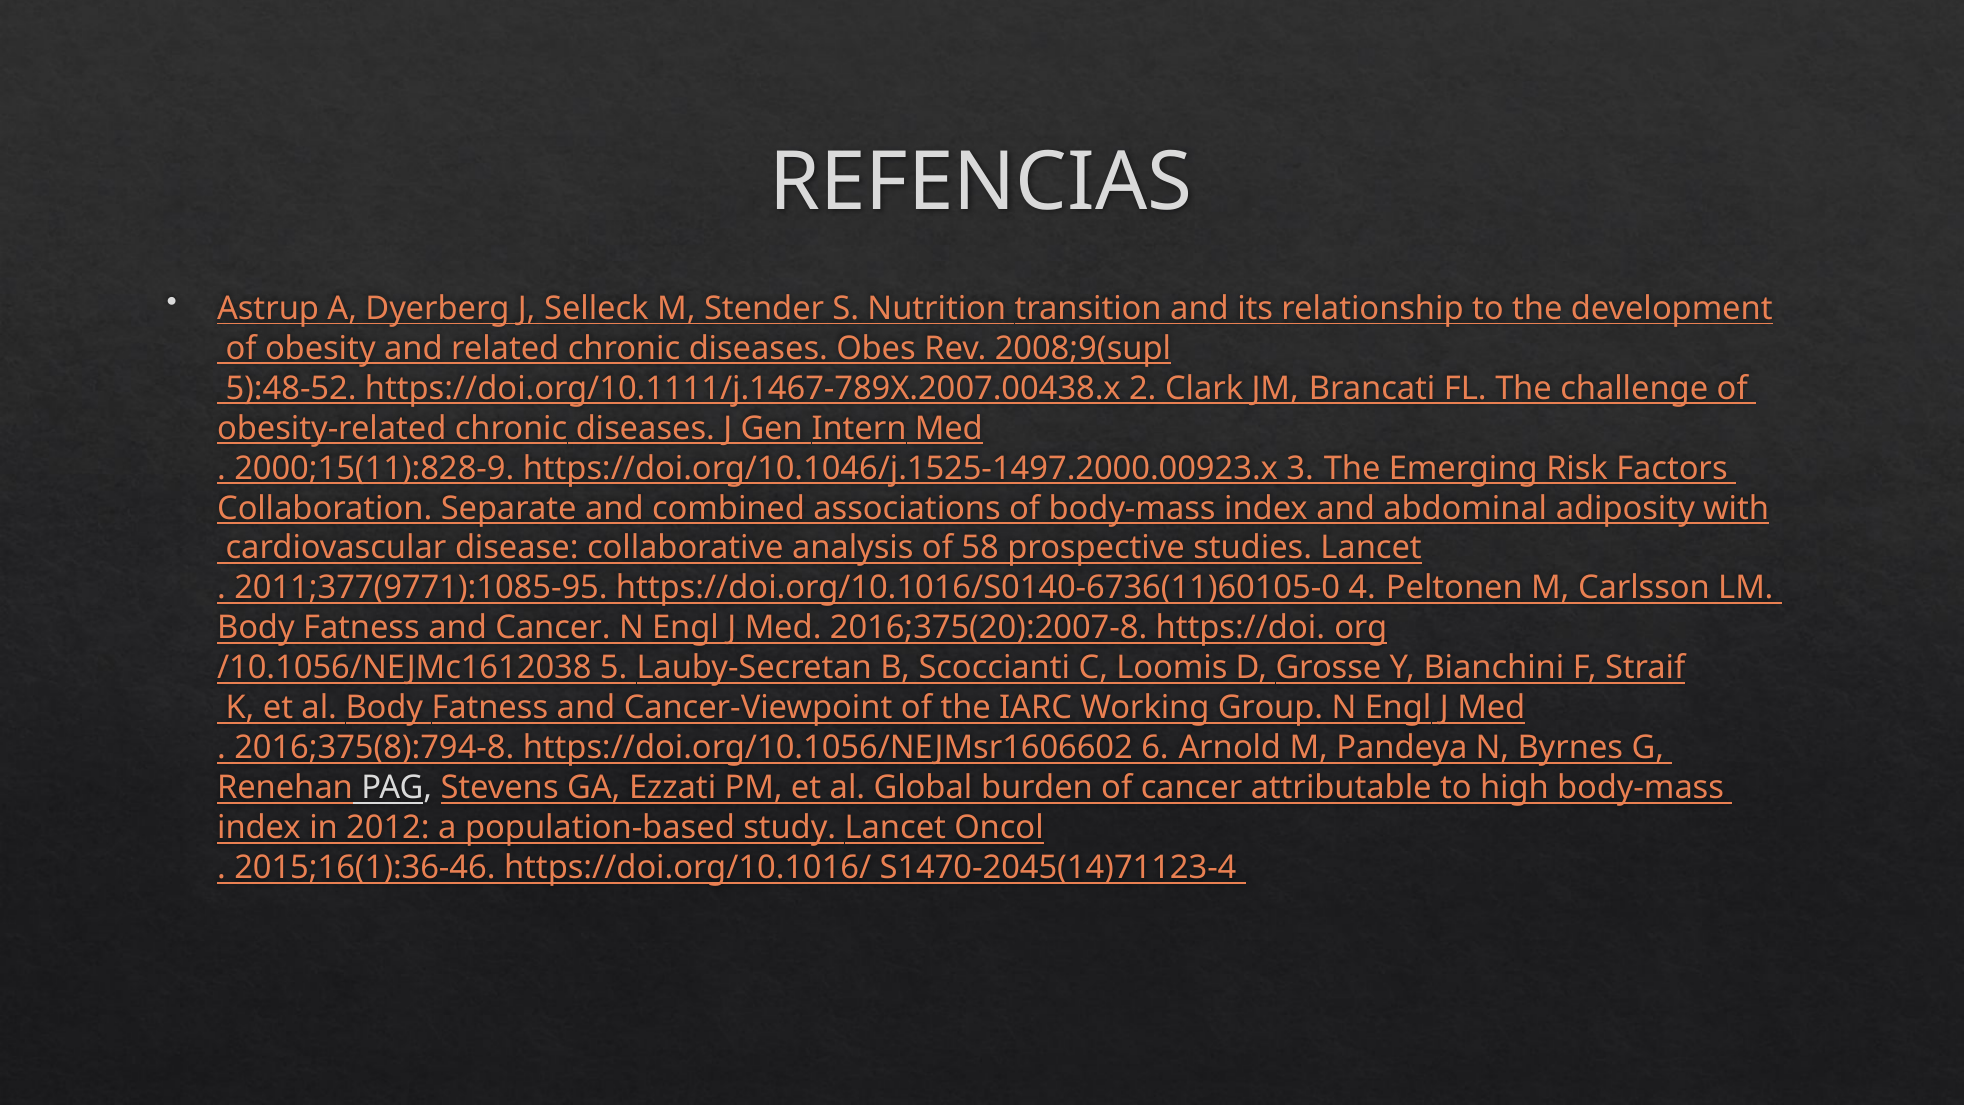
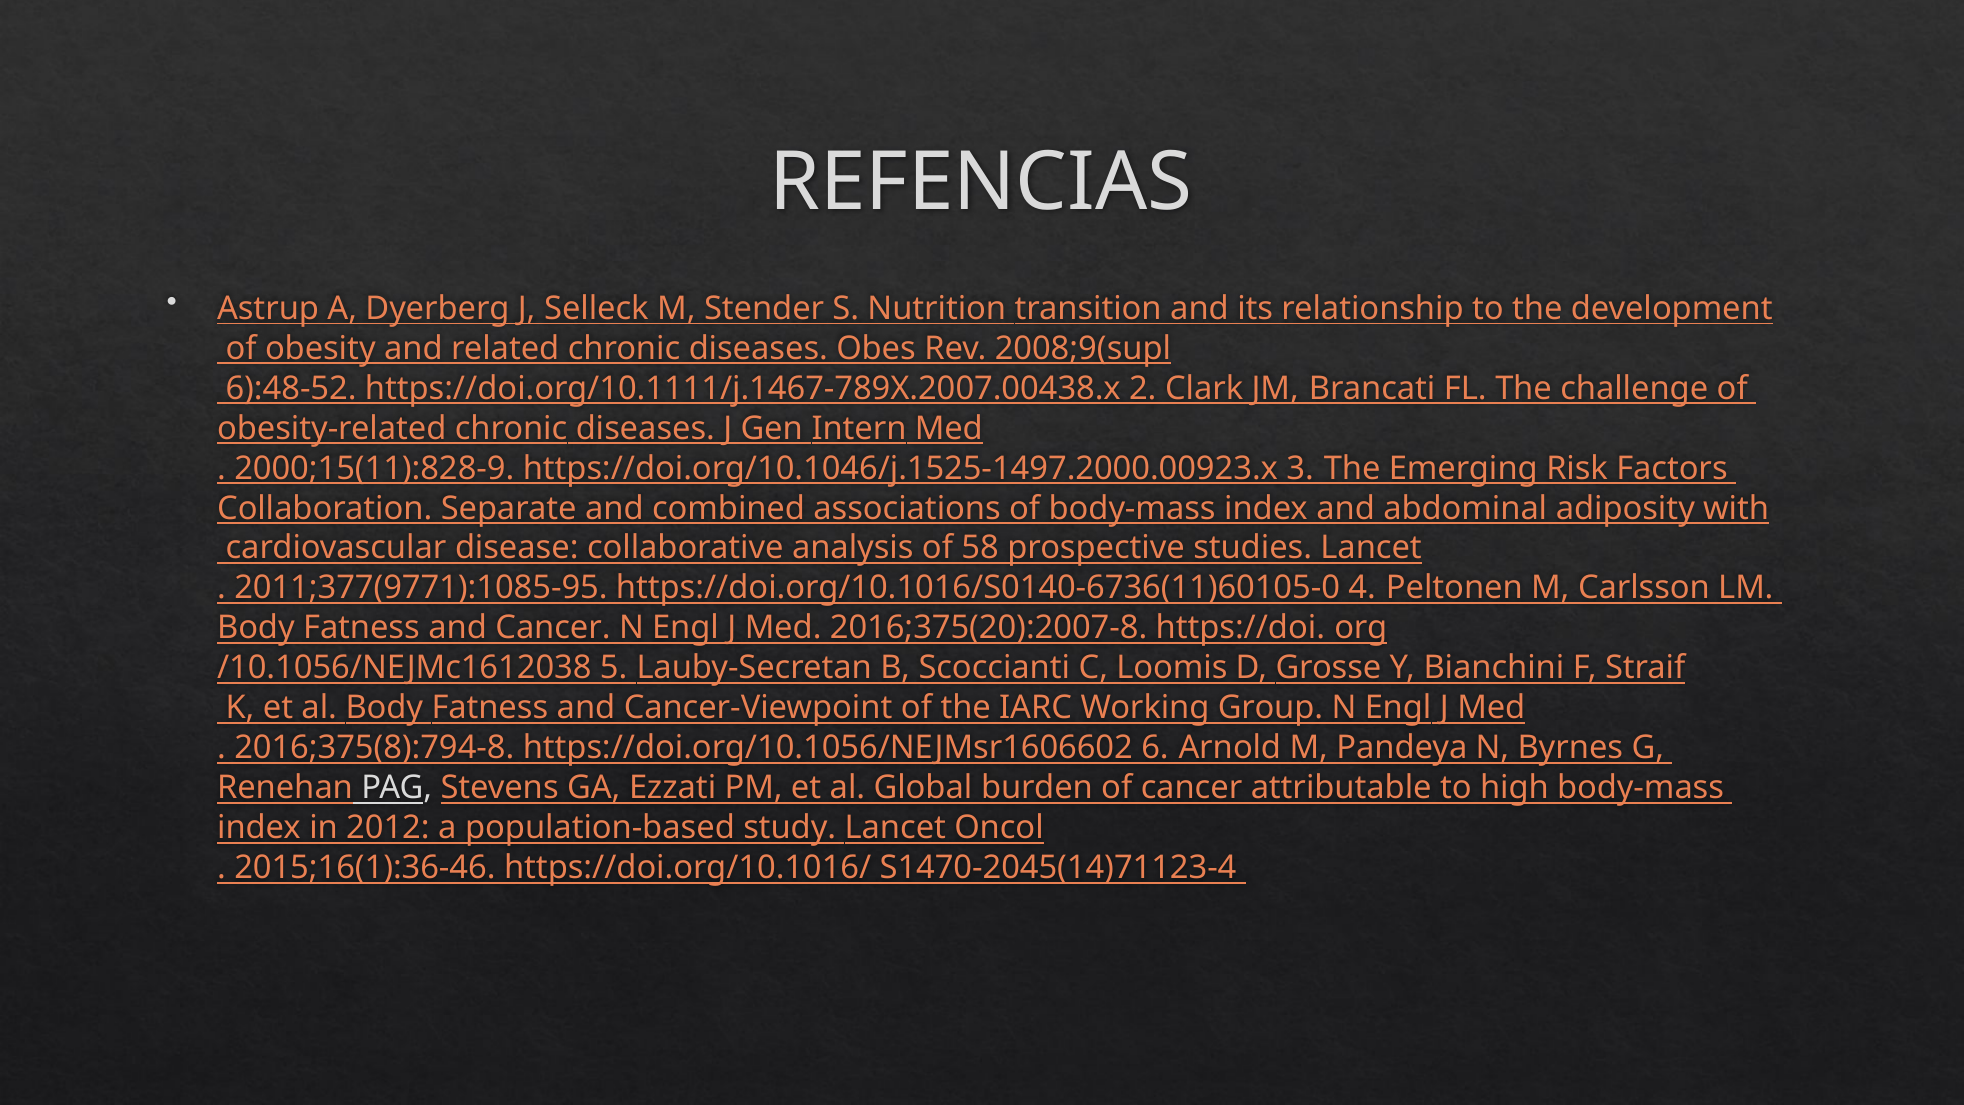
5):48-52: 5):48-52 -> 6):48-52
